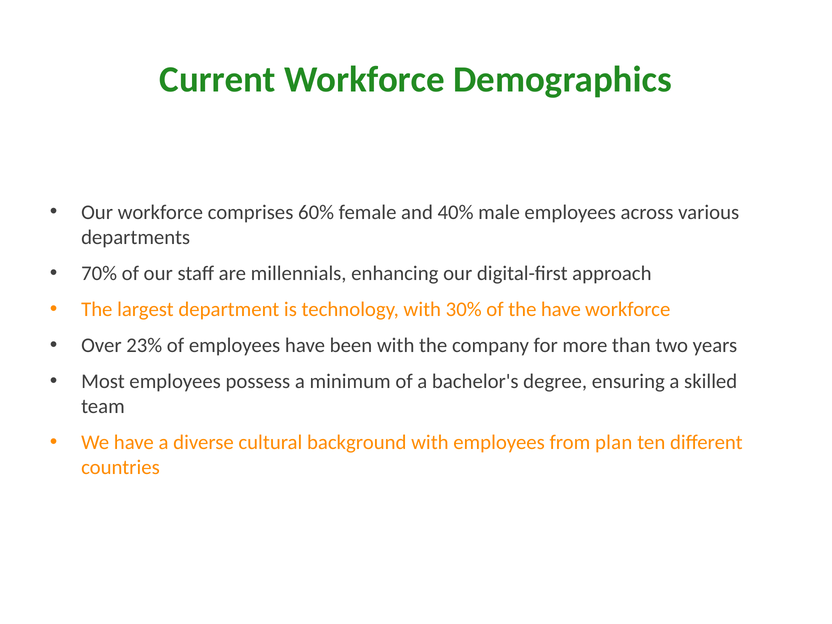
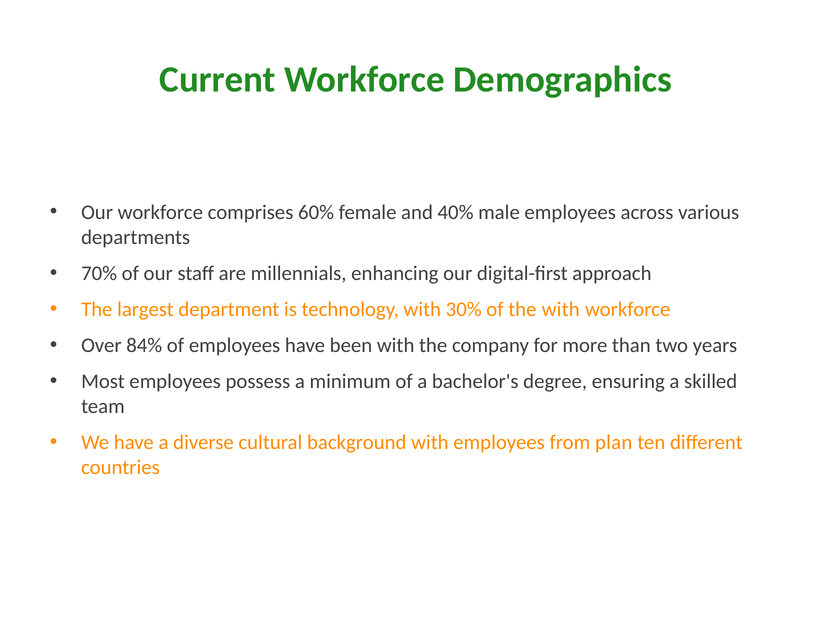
the have: have -> with
23%: 23% -> 84%
